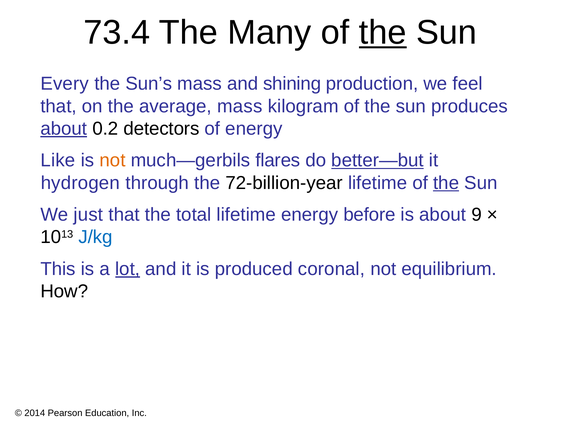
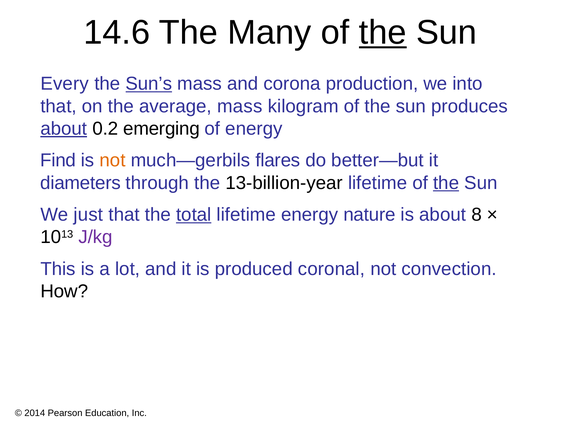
73.4: 73.4 -> 14.6
Sun’s underline: none -> present
shining: shining -> corona
feel: feel -> into
detectors: detectors -> emerging
Like: Like -> Find
better—but underline: present -> none
hydrogen: hydrogen -> diameters
72-billion-year: 72-billion-year -> 13-billion-year
total underline: none -> present
before: before -> nature
9: 9 -> 8
J/kg colour: blue -> purple
lot underline: present -> none
equilibrium: equilibrium -> convection
